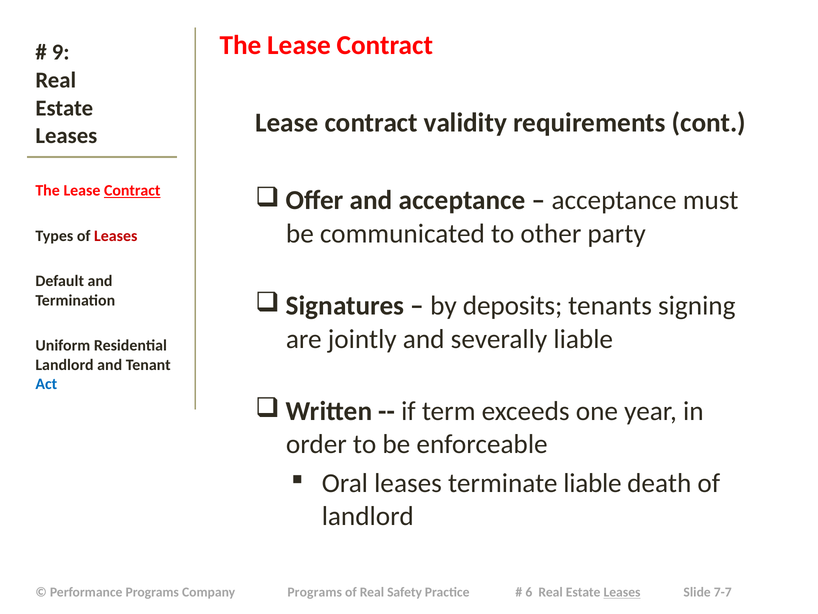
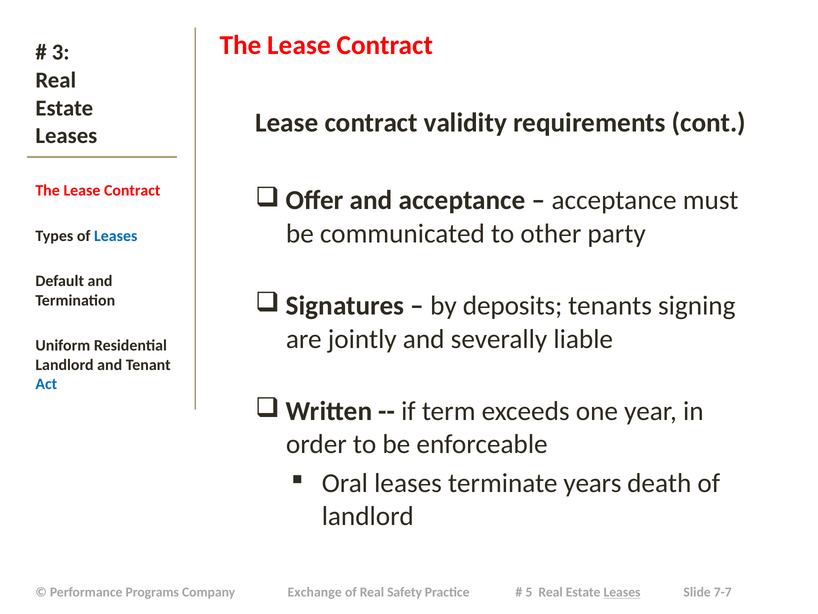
9: 9 -> 3
Contract at (132, 191) underline: present -> none
Leases at (116, 236) colour: red -> blue
terminate liable: liable -> years
Company Programs: Programs -> Exchange
6: 6 -> 5
